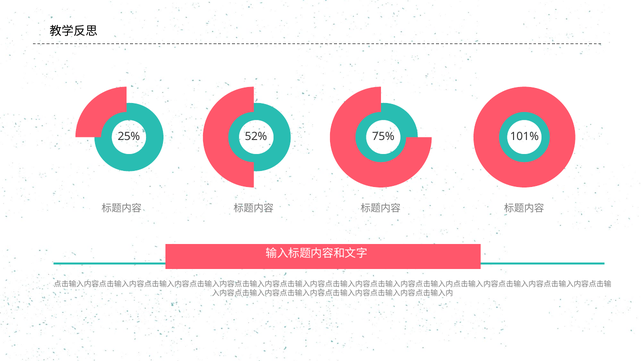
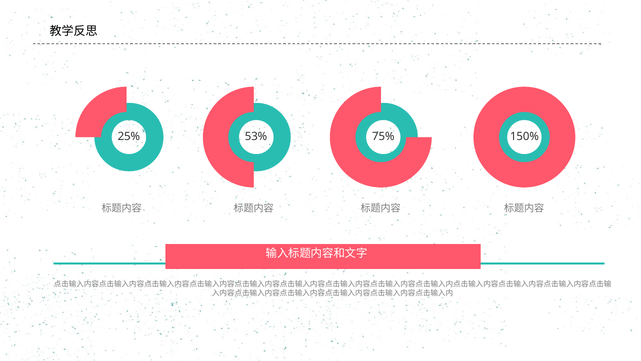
52%: 52% -> 53%
101%: 101% -> 150%
